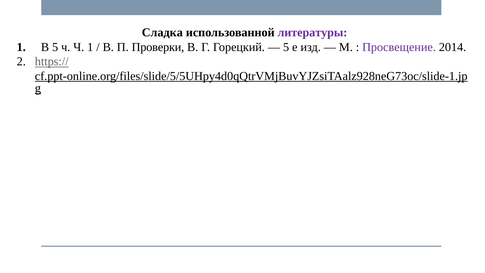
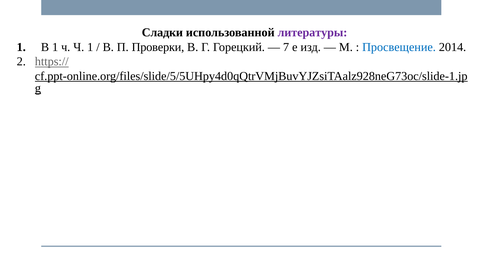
Сладка: Сладка -> Сладки
В 5: 5 -> 1
5 at (286, 47): 5 -> 7
Просвещение colour: purple -> blue
